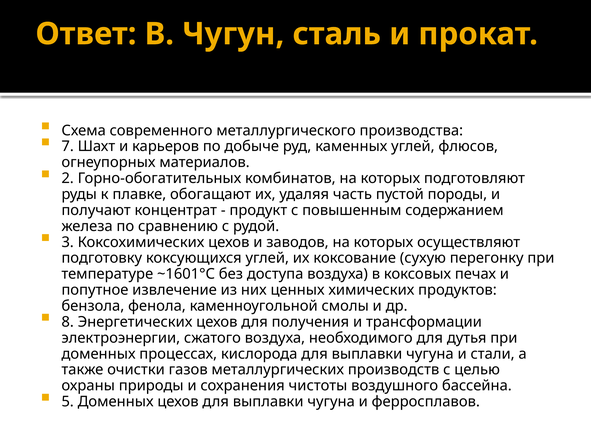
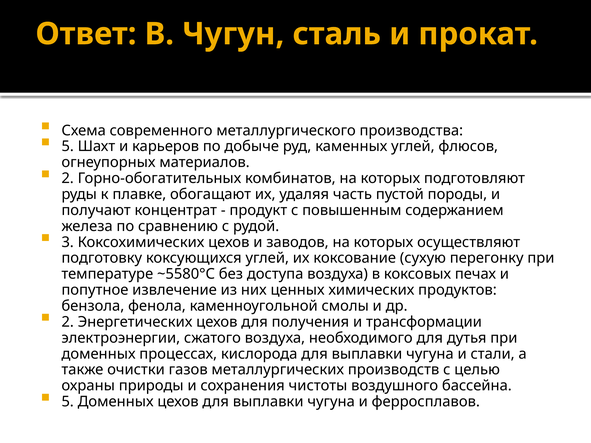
7 at (68, 147): 7 -> 5
~1601°С: ~1601°С -> ~5580°С
8 at (68, 322): 8 -> 2
